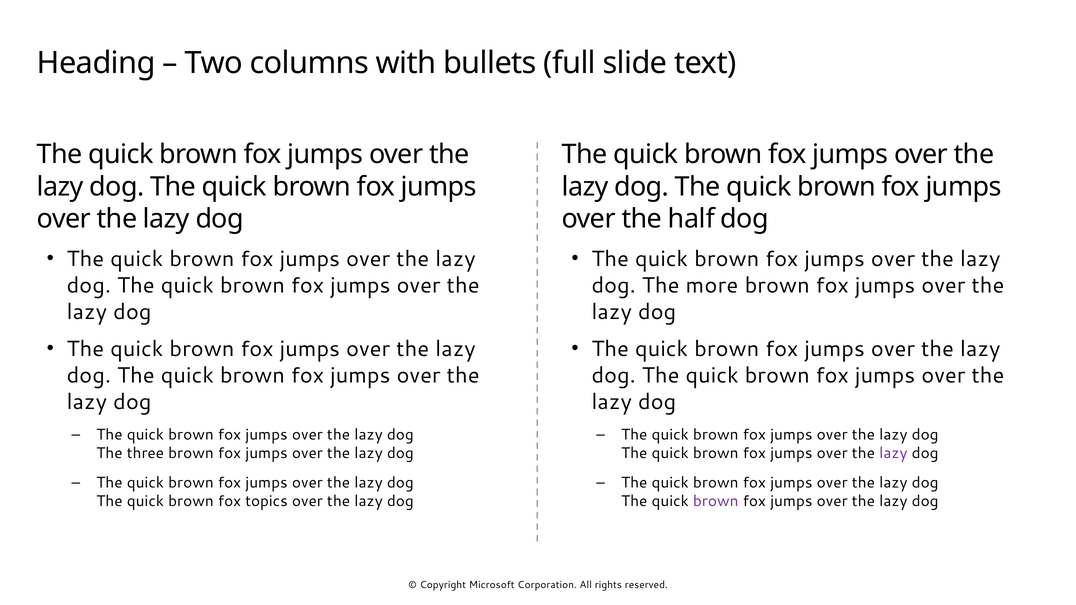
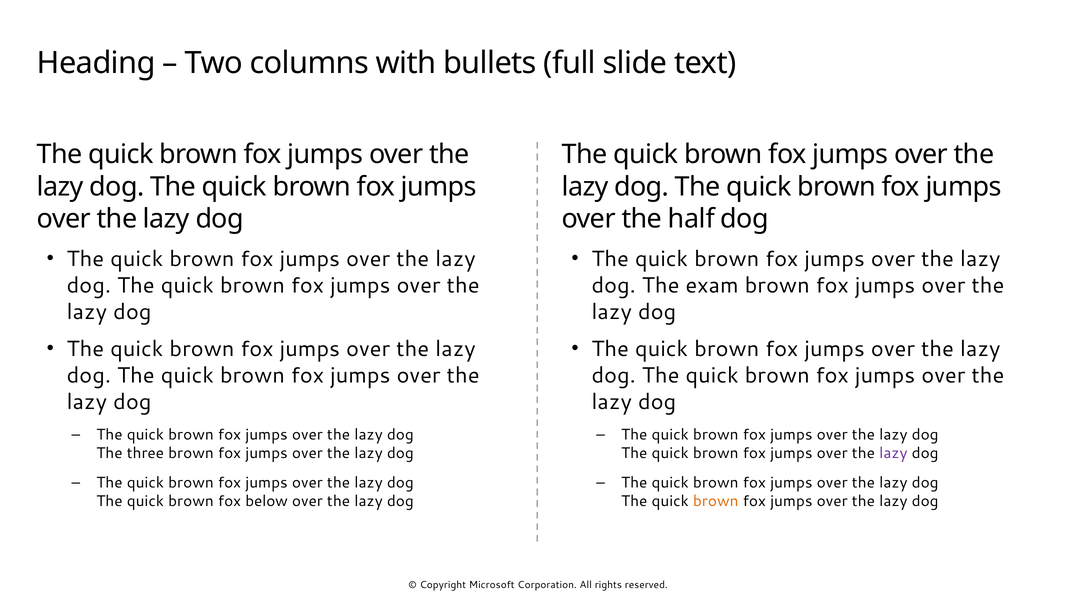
more: more -> exam
topics: topics -> below
brown at (716, 501) colour: purple -> orange
